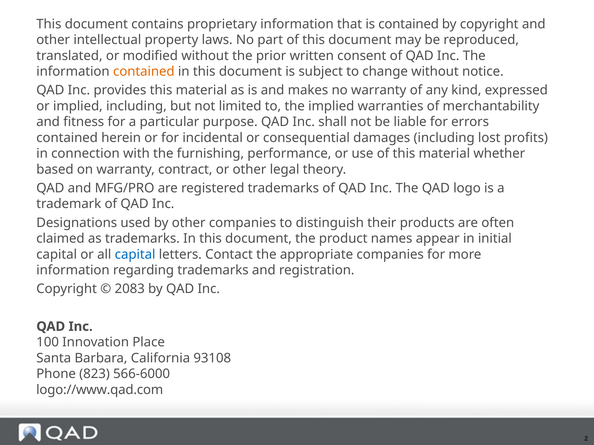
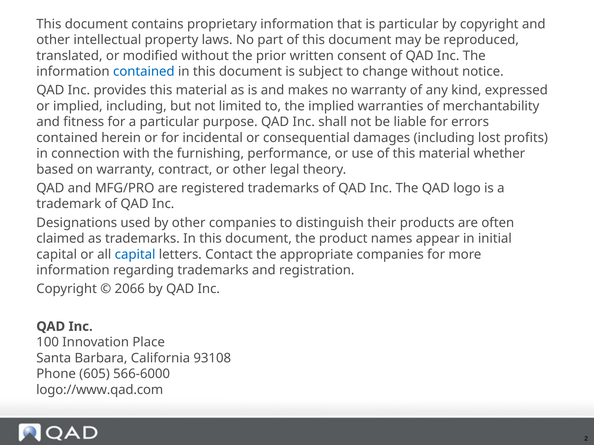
is contained: contained -> particular
contained at (144, 72) colour: orange -> blue
2083: 2083 -> 2066
823: 823 -> 605
